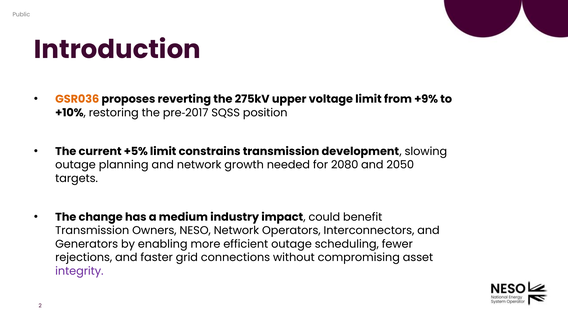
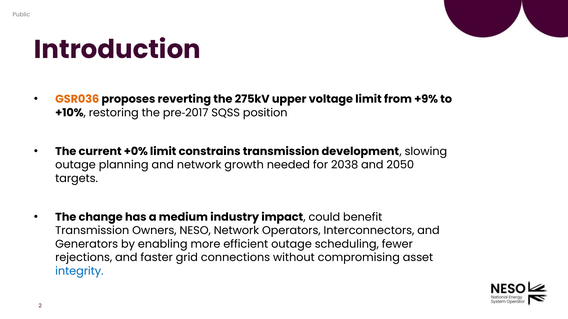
+5%: +5% -> +0%
2080: 2080 -> 2038
integrity colour: purple -> blue
